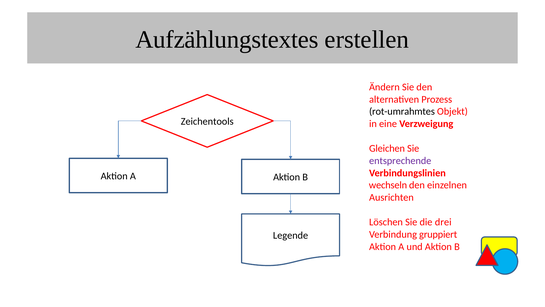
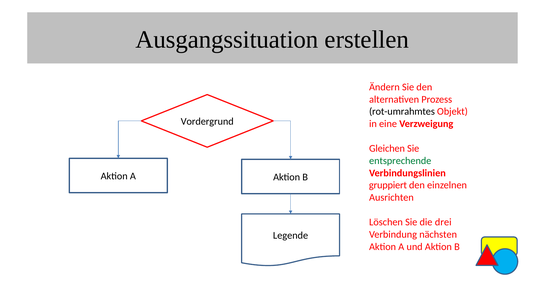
Aufzählungstextes: Aufzählungstextes -> Ausgangssituation
Zeichentools: Zeichentools -> Vordergrund
entsprechende colour: purple -> green
wechseln: wechseln -> gruppiert
gruppiert: gruppiert -> nächsten
